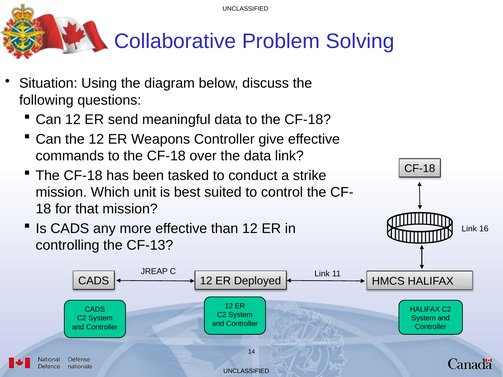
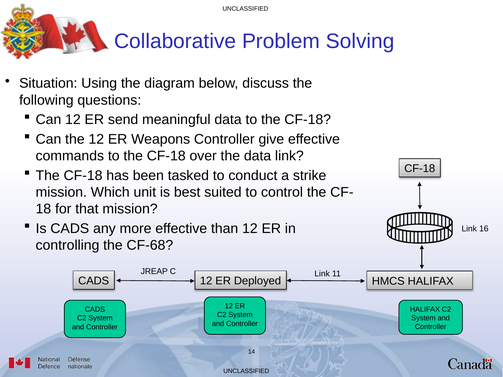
CF-13: CF-13 -> CF-68
